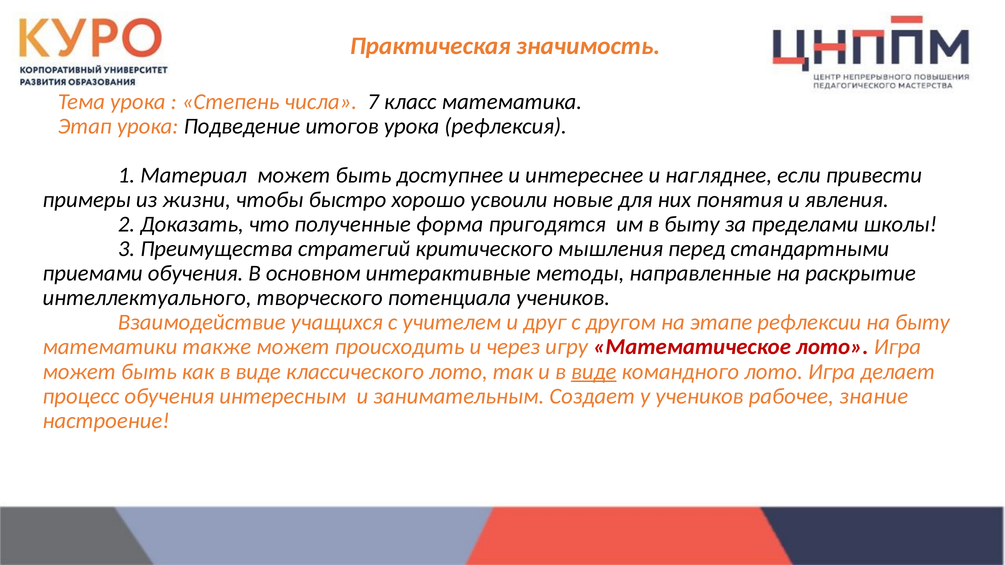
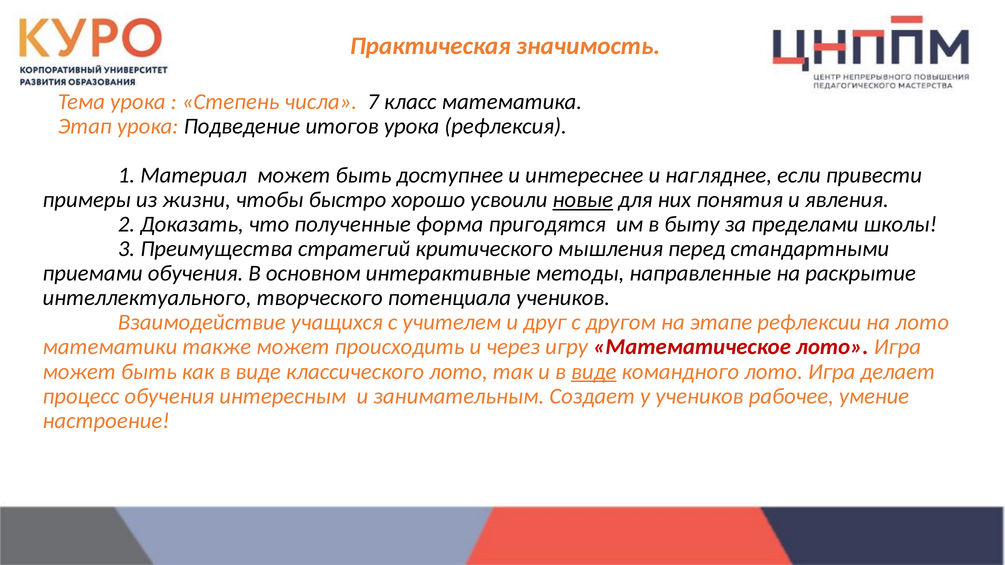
новые underline: none -> present
на быту: быту -> лото
знание: знание -> умение
